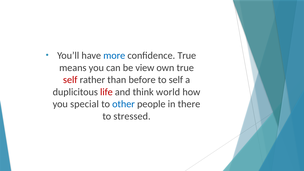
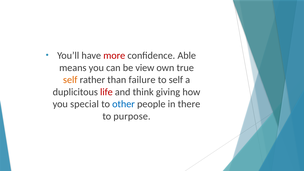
more colour: blue -> red
confidence True: True -> Able
self at (70, 80) colour: red -> orange
before: before -> failure
world: world -> giving
stressed: stressed -> purpose
